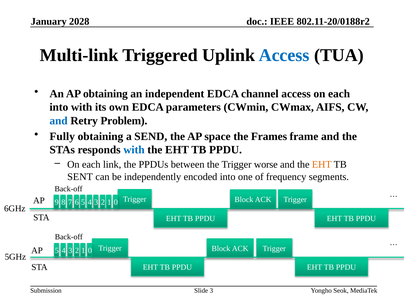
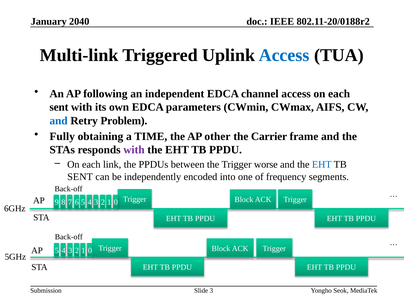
2028: 2028 -> 2040
AP obtaining: obtaining -> following
into at (59, 107): into -> sent
SEND: SEND -> TIME
space: space -> other
Frames: Frames -> Carrier
with at (134, 150) colour: blue -> purple
EHT at (322, 165) colour: orange -> blue
